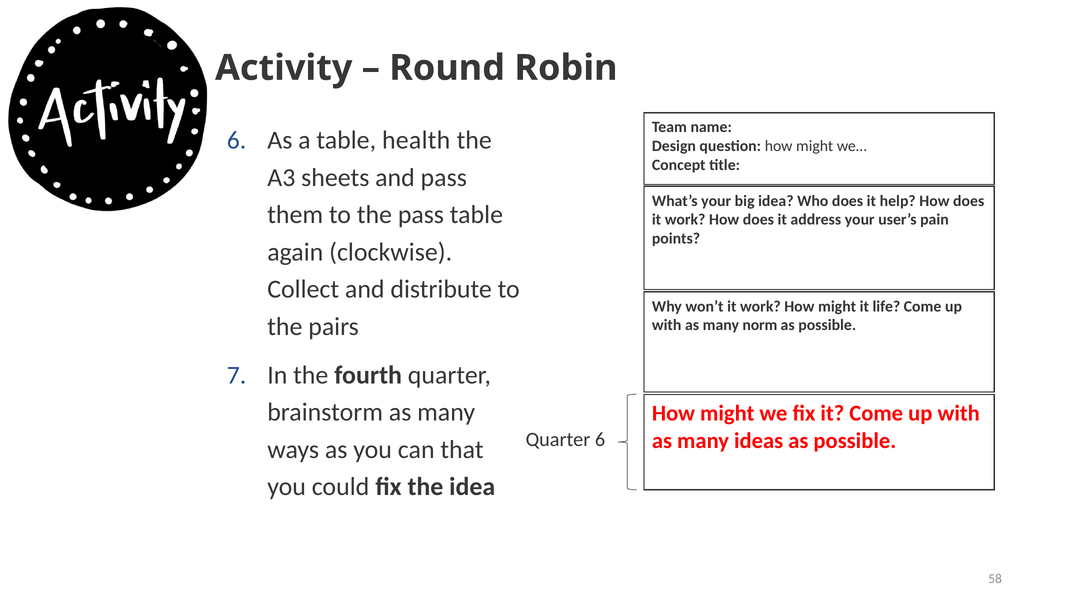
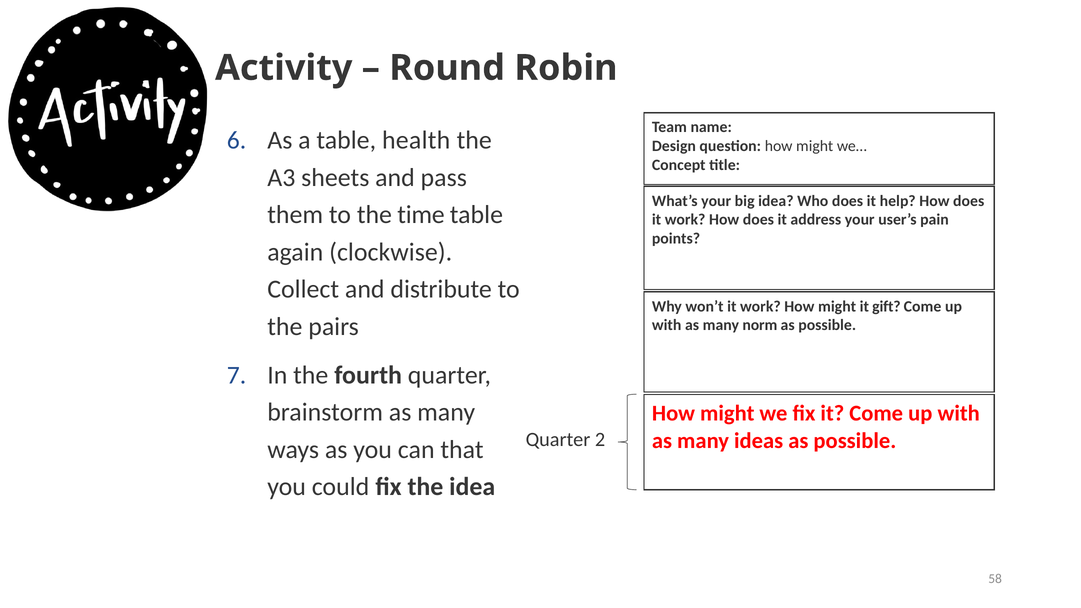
the pass: pass -> time
life: life -> gift
Quarter 6: 6 -> 2
